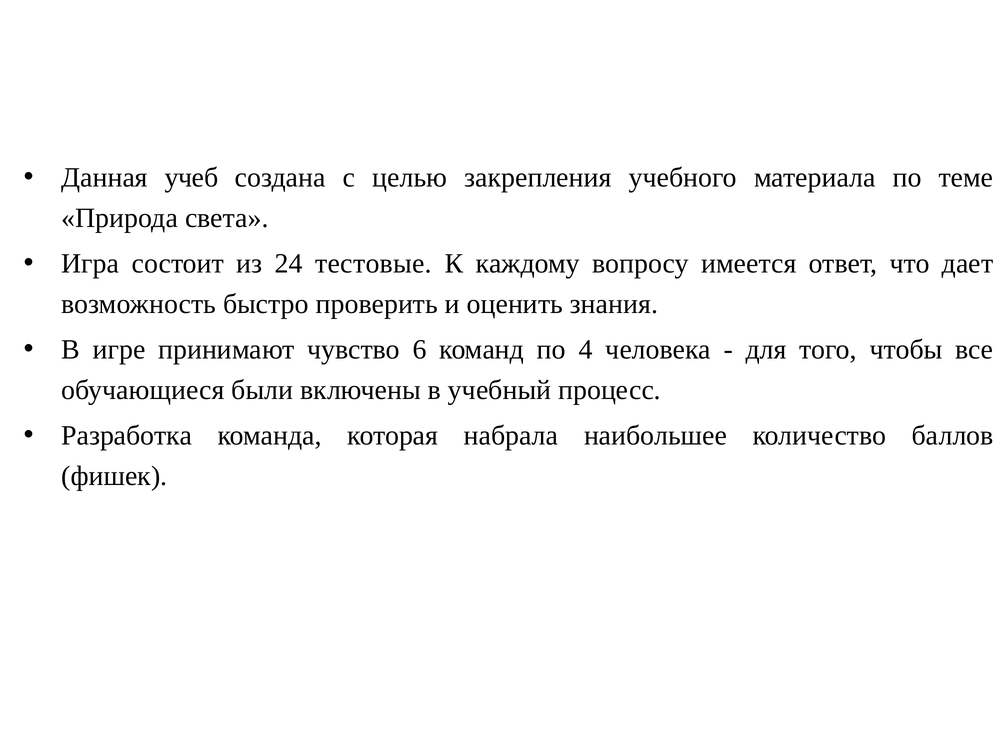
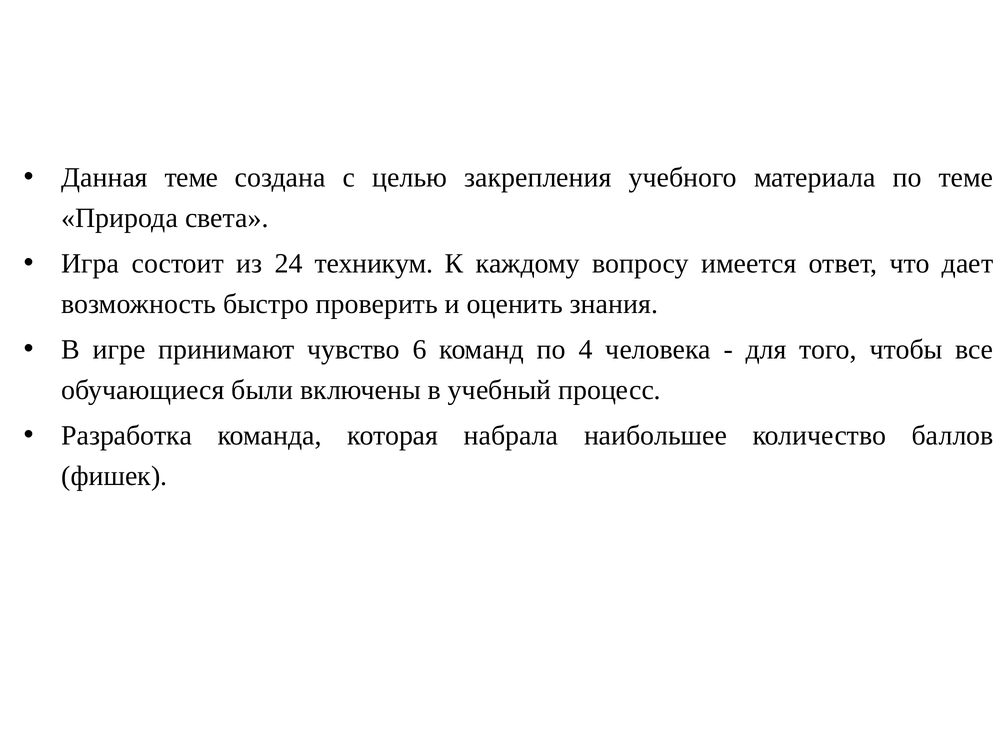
Данная учеб: учеб -> теме
тестовые: тестовые -> техникум
